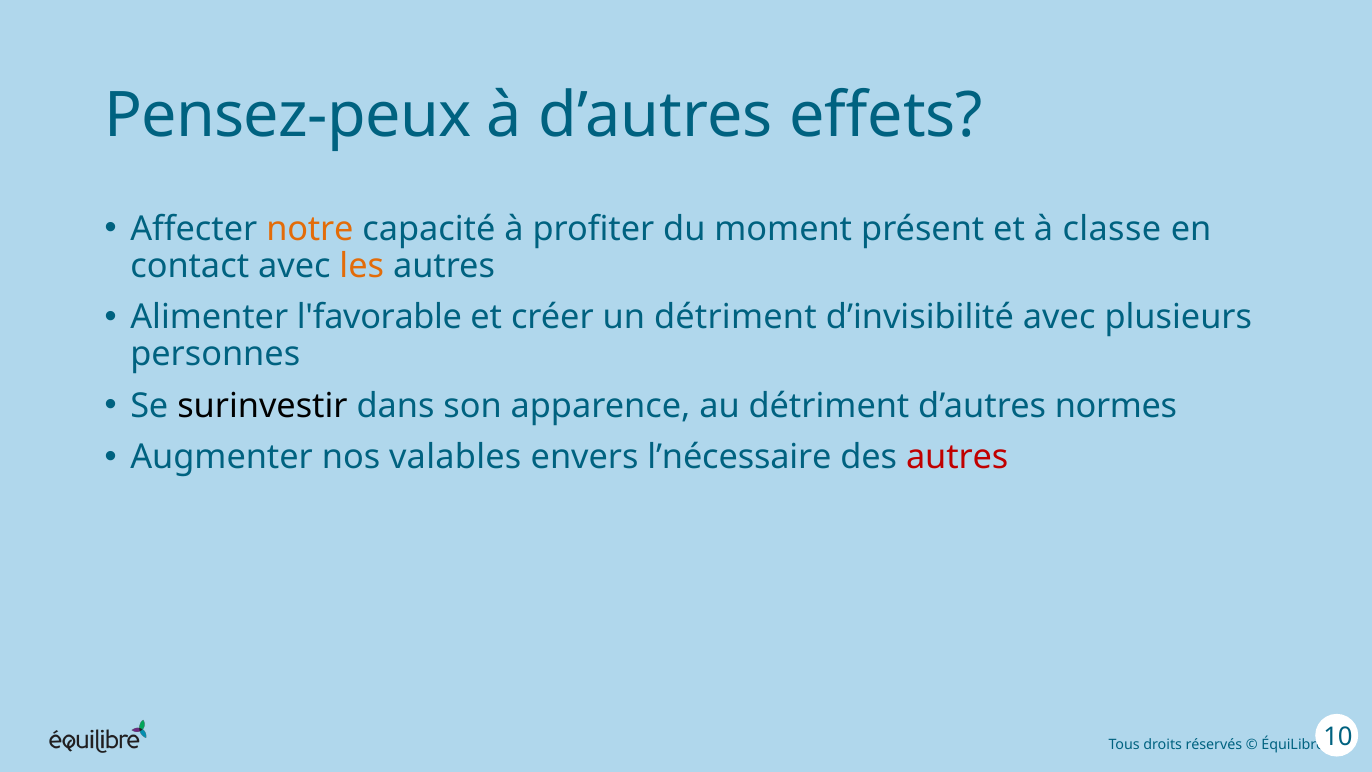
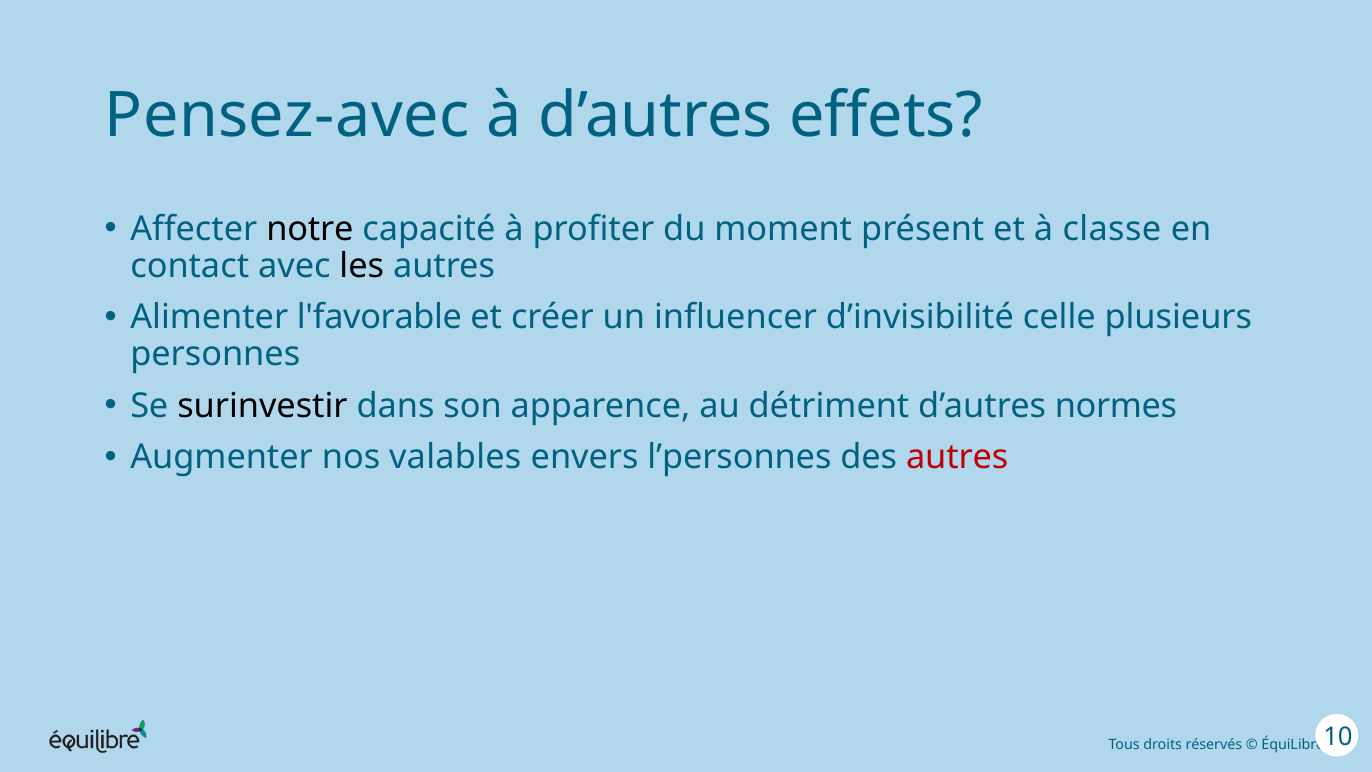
Pensez-peux: Pensez-peux -> Pensez-avec
notre colour: orange -> black
les colour: orange -> black
un détriment: détriment -> influencer
d’invisibilité avec: avec -> celle
l’nécessaire: l’nécessaire -> l’personnes
